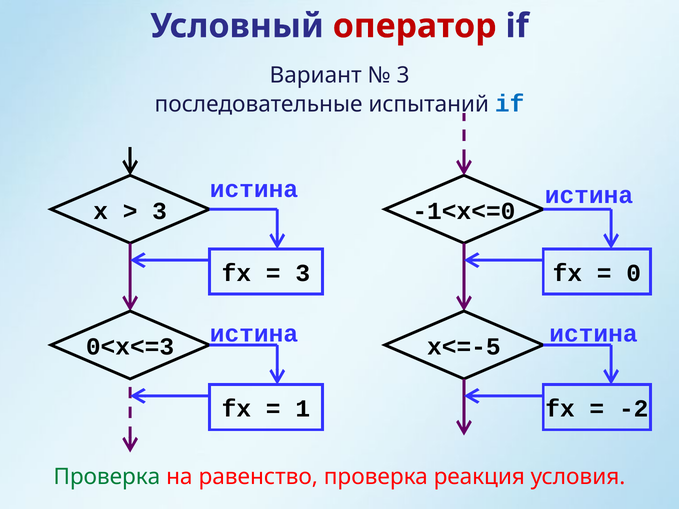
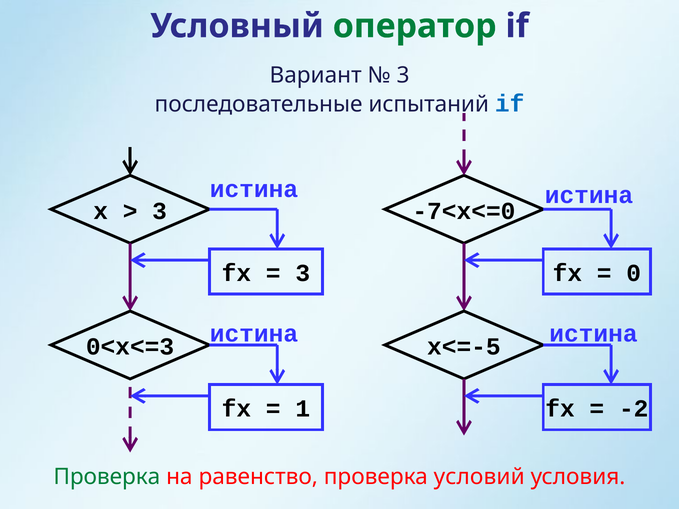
оператор colour: red -> green
-1<x<=0: -1<x<=0 -> -7<x<=0
реакция: реакция -> условий
